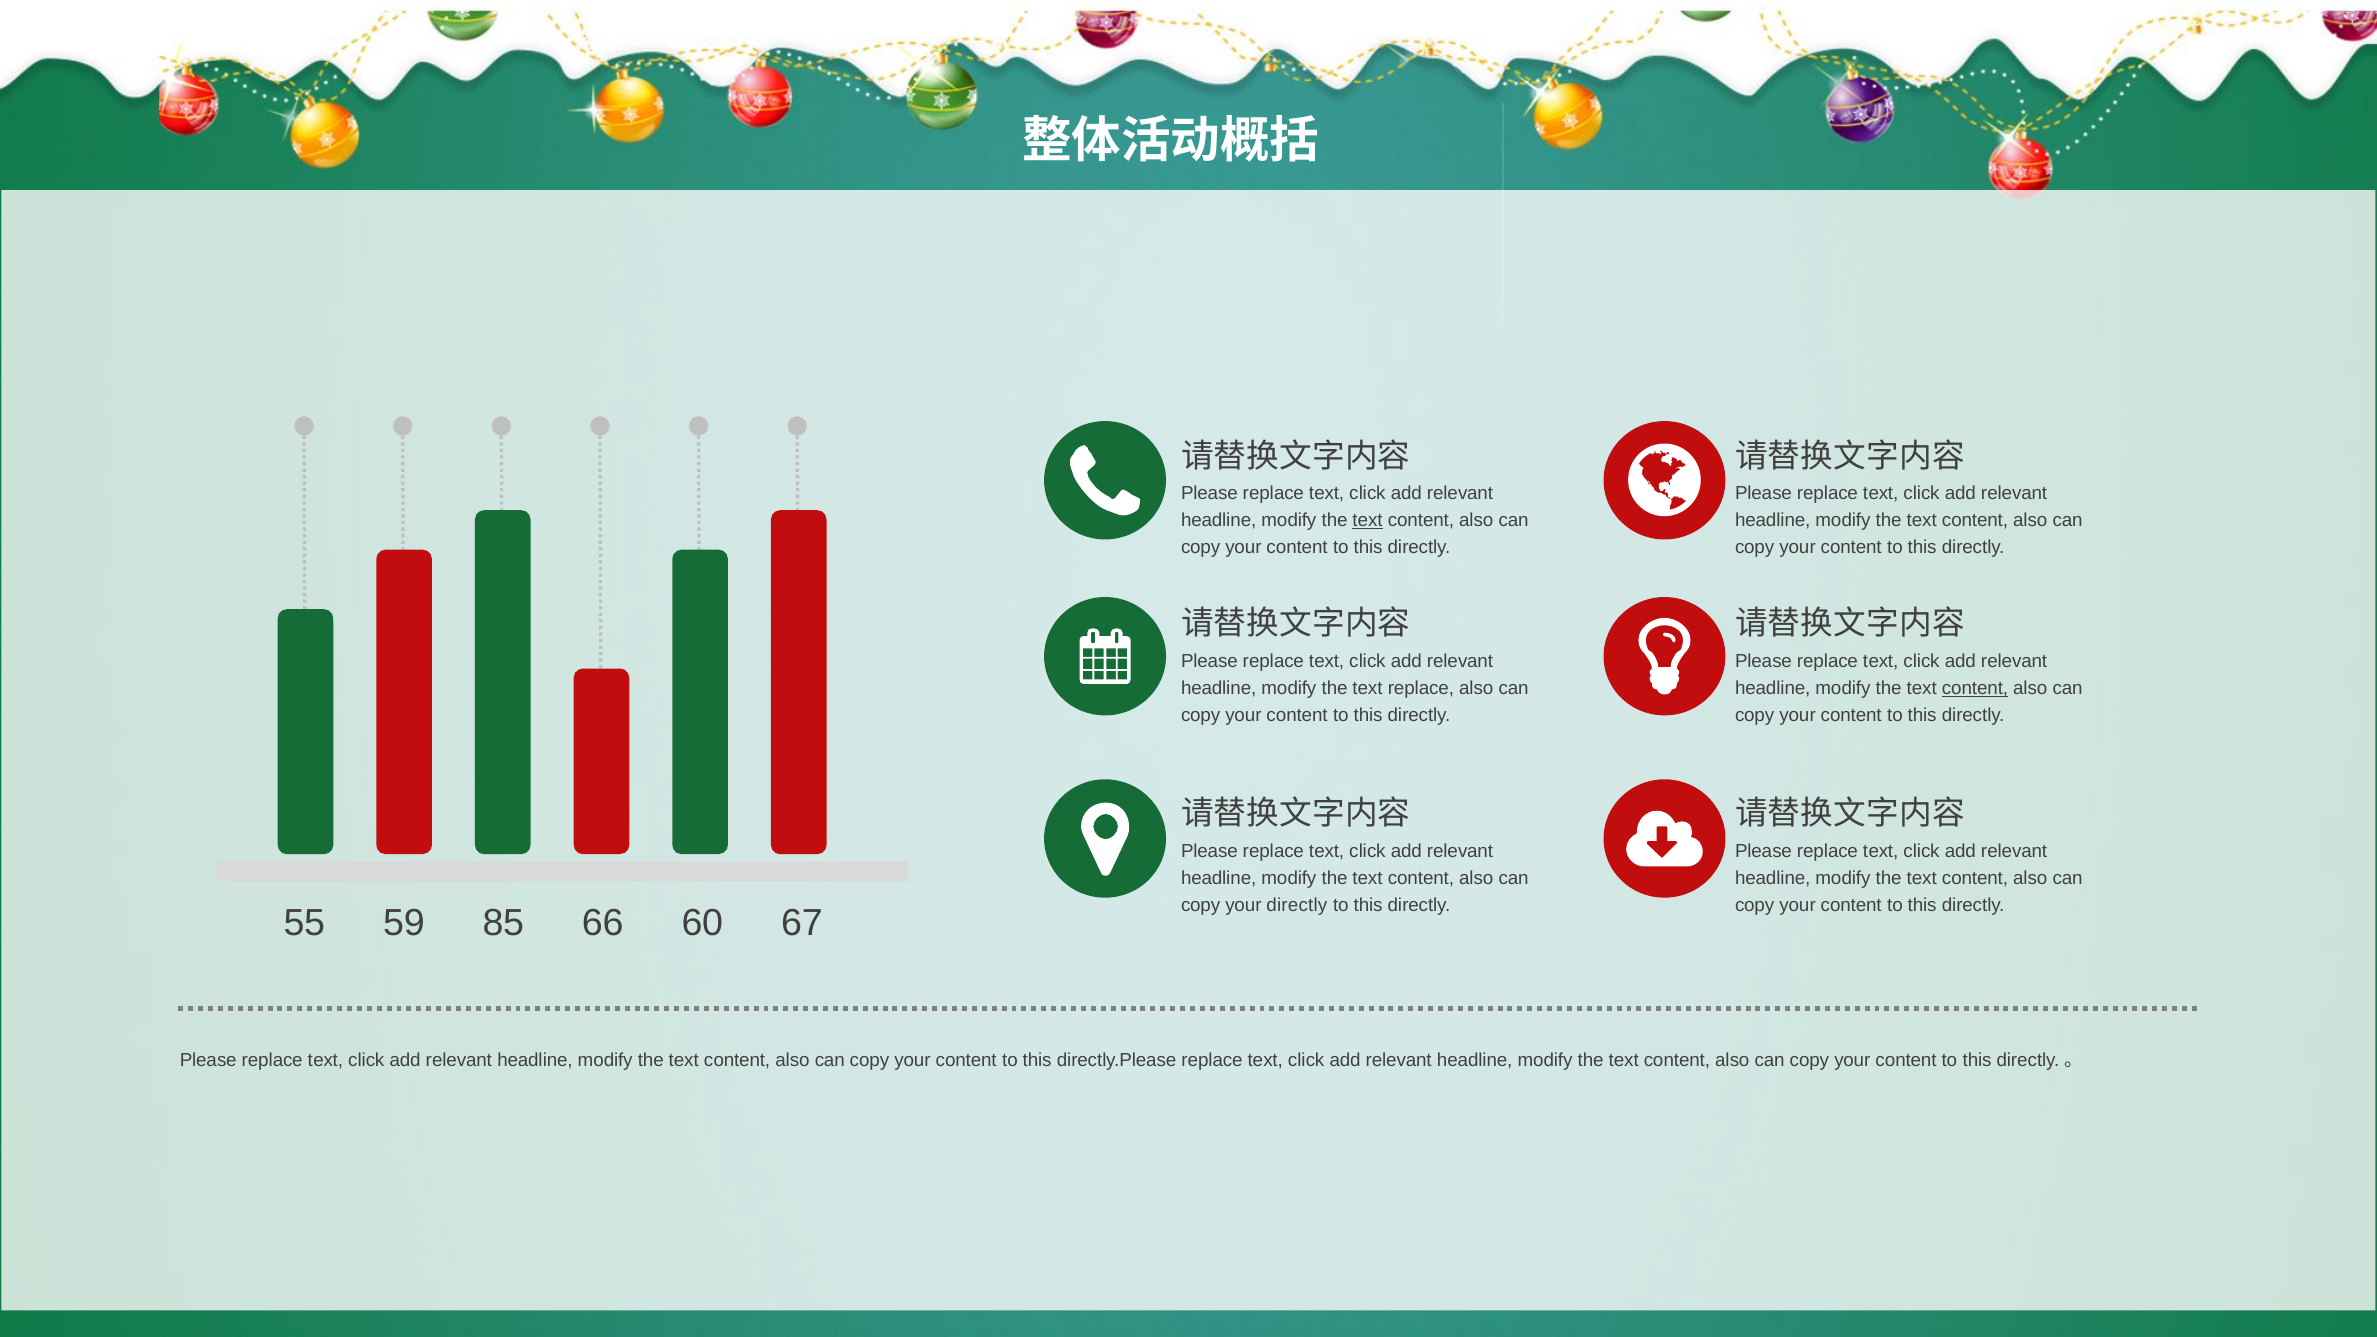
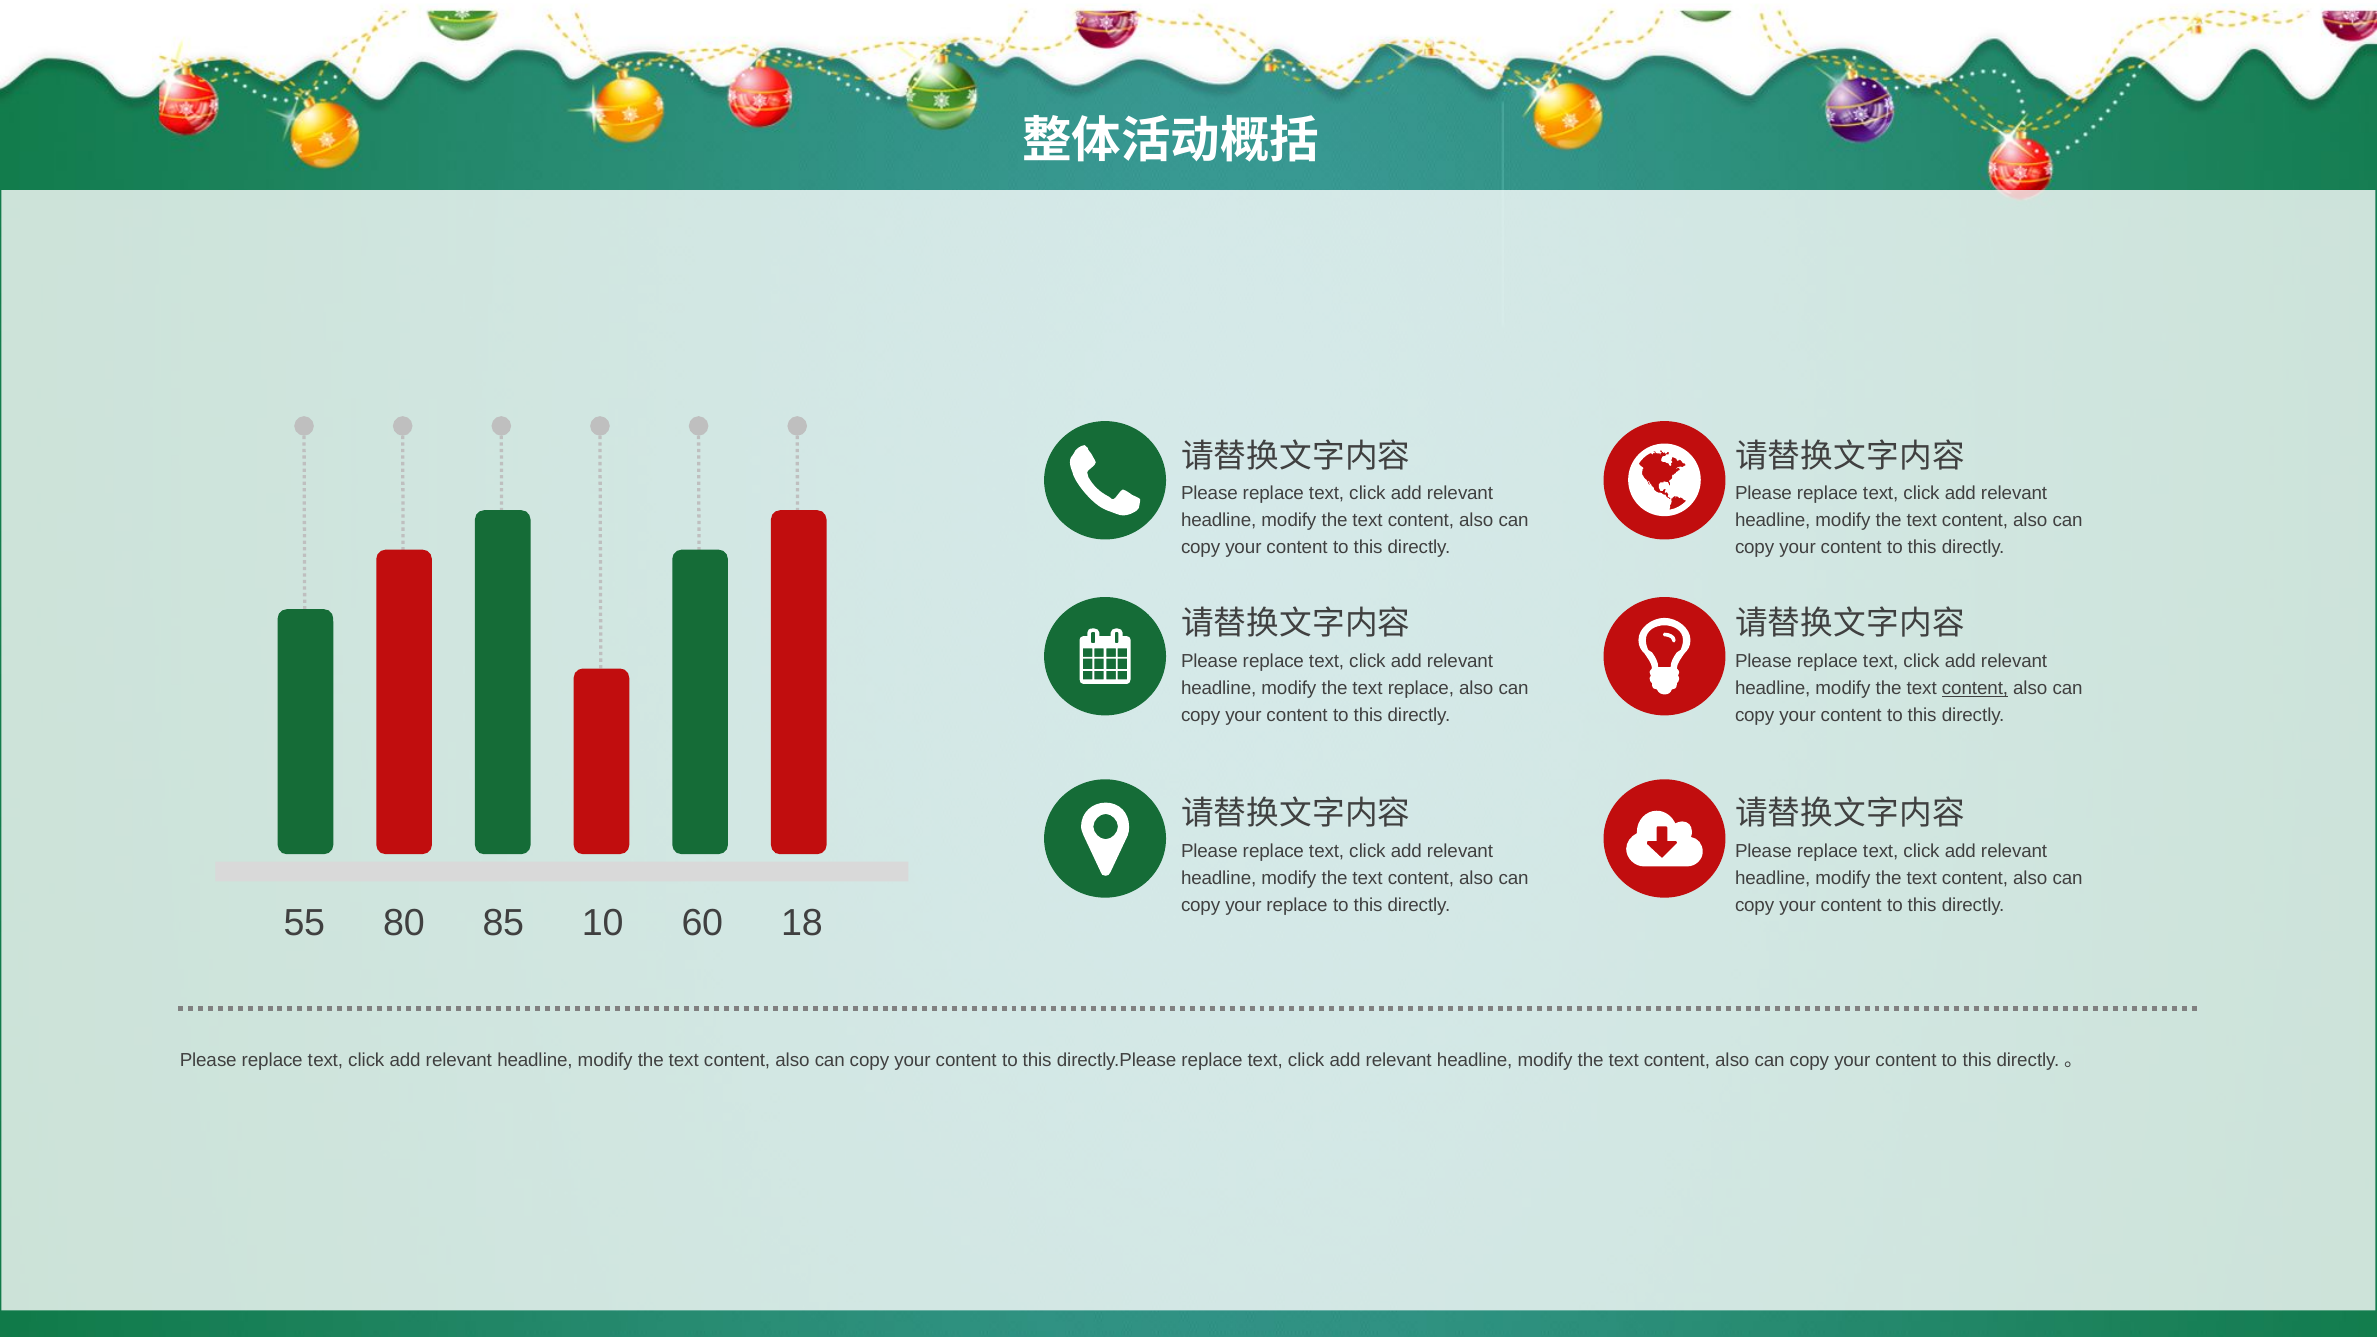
text at (1368, 521) underline: present -> none
your directly: directly -> replace
59: 59 -> 80
66: 66 -> 10
67: 67 -> 18
